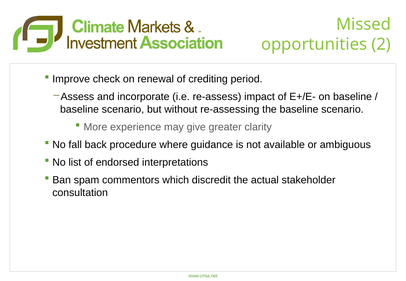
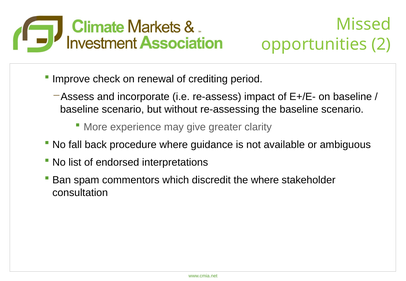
the actual: actual -> where
